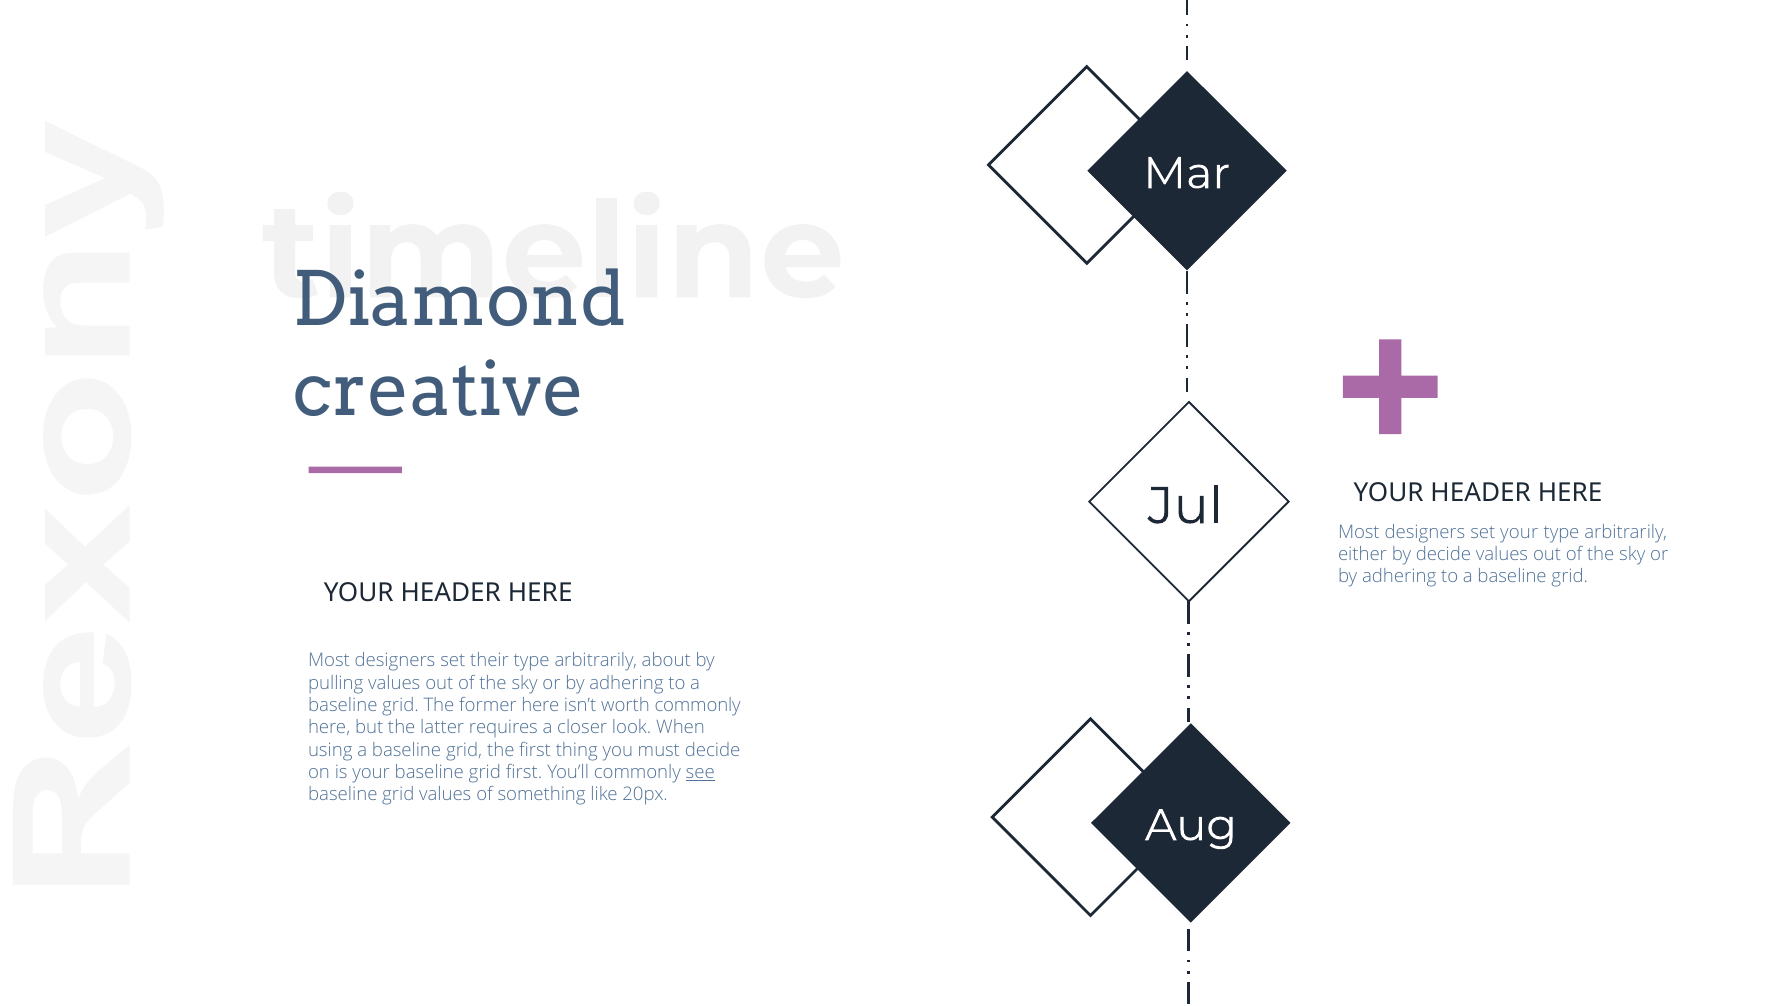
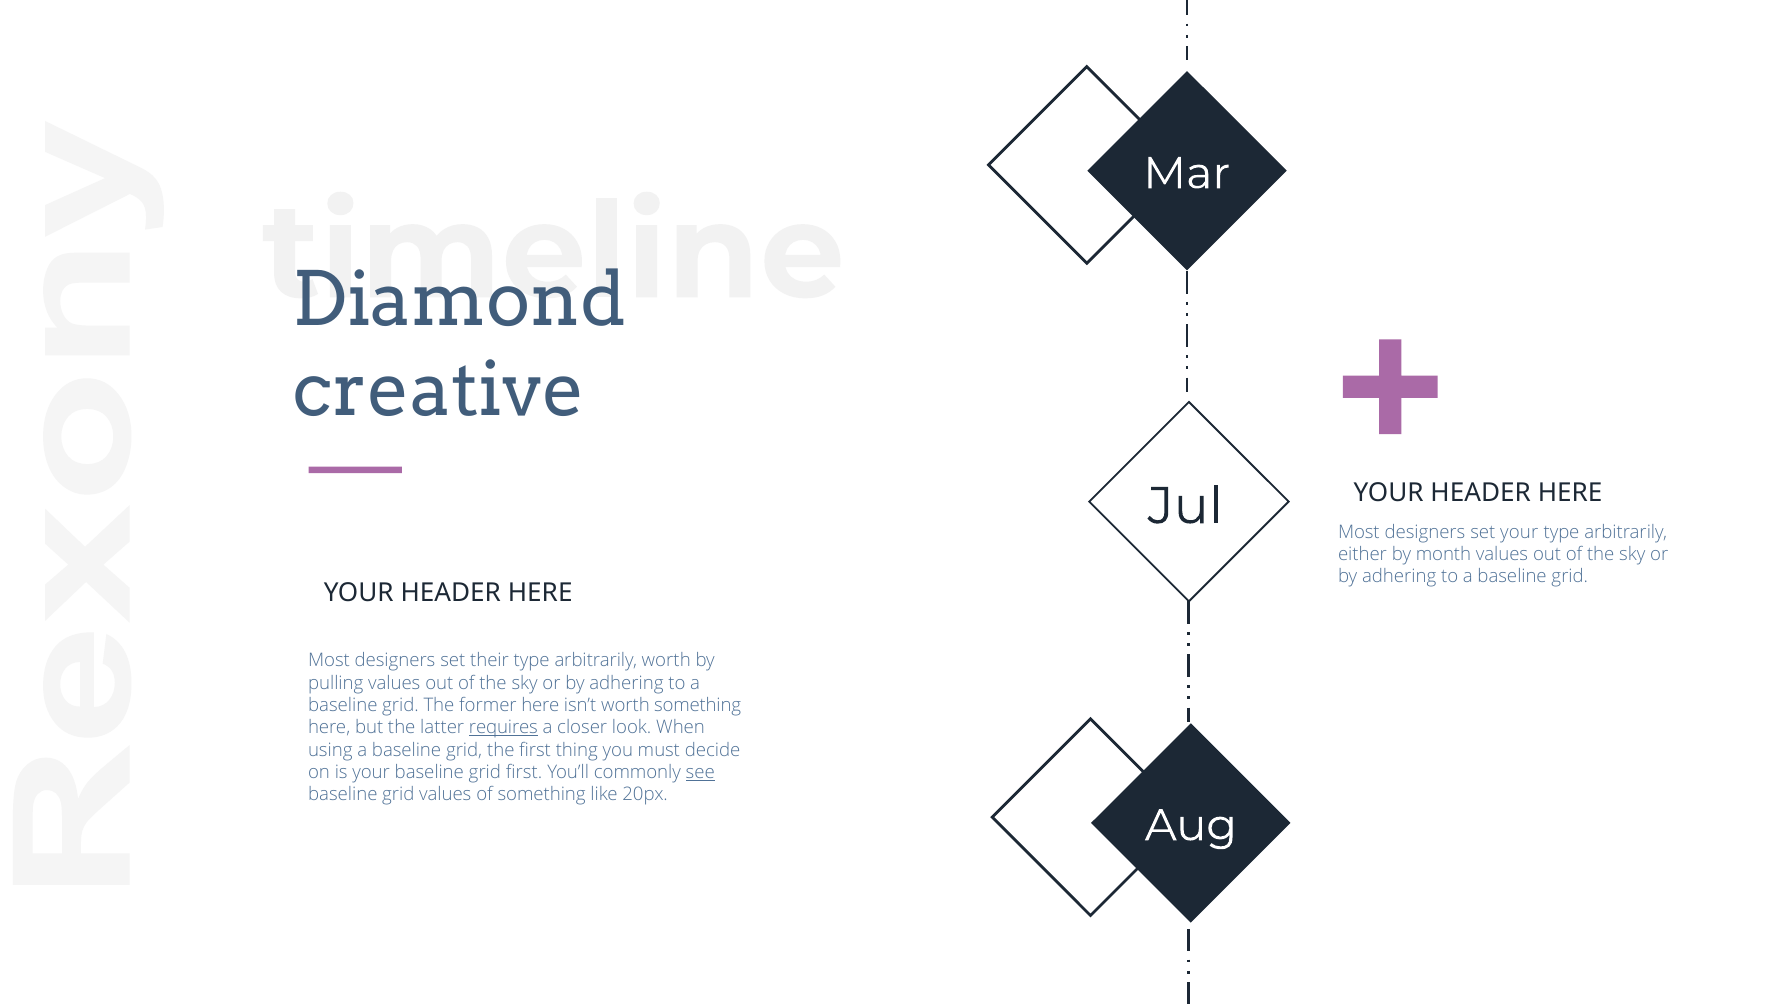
by decide: decide -> month
arbitrarily about: about -> worth
worth commonly: commonly -> something
requires underline: none -> present
